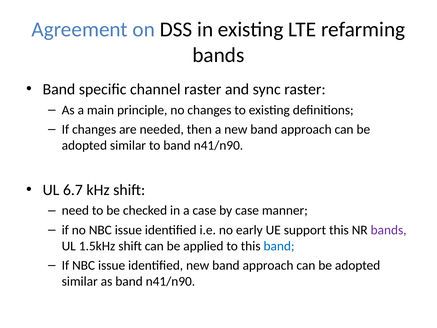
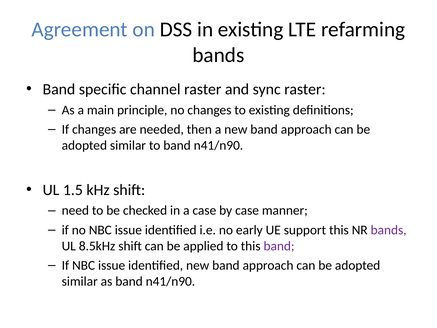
6.7: 6.7 -> 1.5
1.5kHz: 1.5kHz -> 8.5kHz
band at (279, 246) colour: blue -> purple
